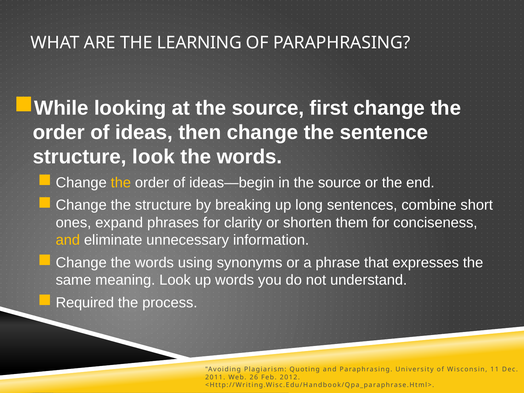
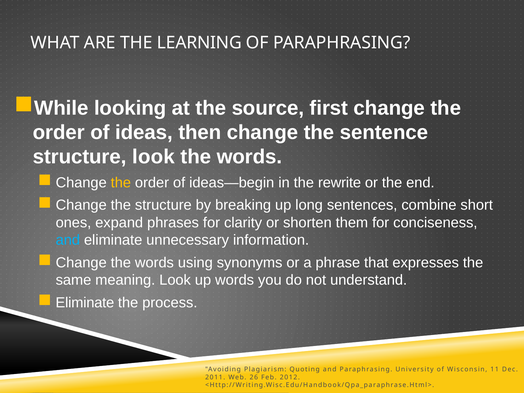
in the source: source -> rewrite
and at (68, 240) colour: yellow -> light blue
Required at (85, 303): Required -> Eliminate
